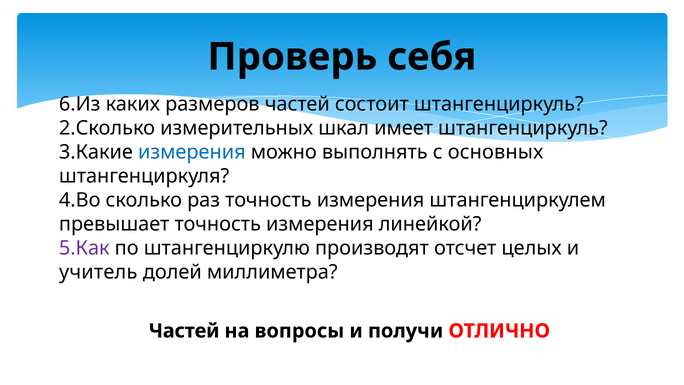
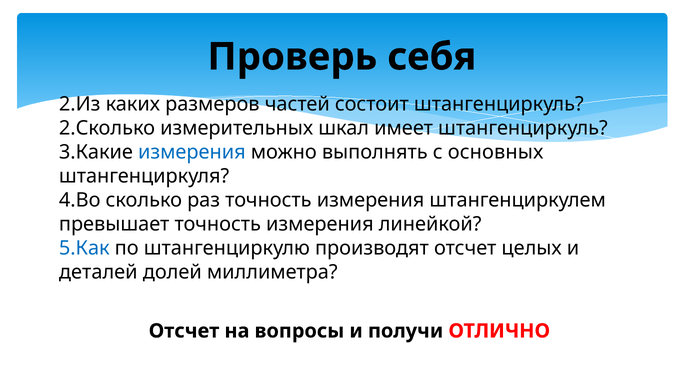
6.Из: 6.Из -> 2.Из
5.Как colour: purple -> blue
учитель: учитель -> деталей
Частей at (184, 331): Частей -> Отсчет
